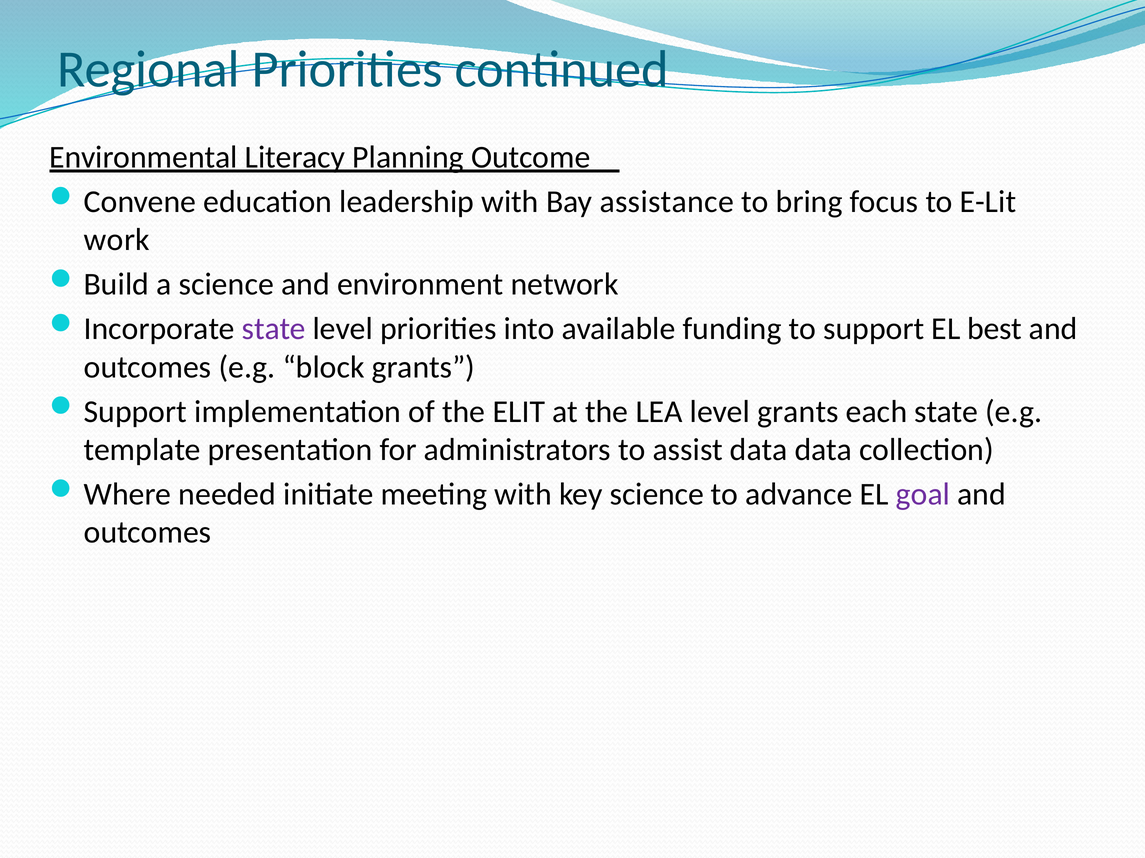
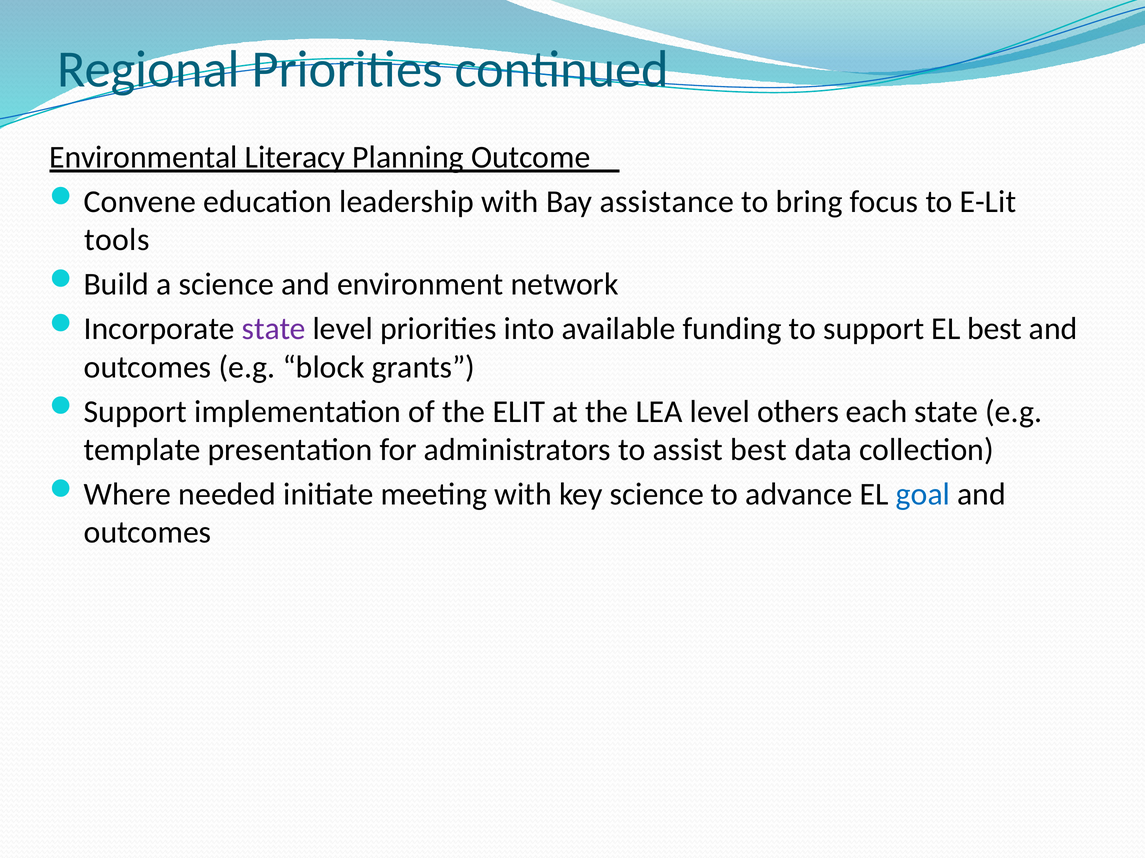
work: work -> tools
level grants: grants -> others
assist data: data -> best
goal colour: purple -> blue
